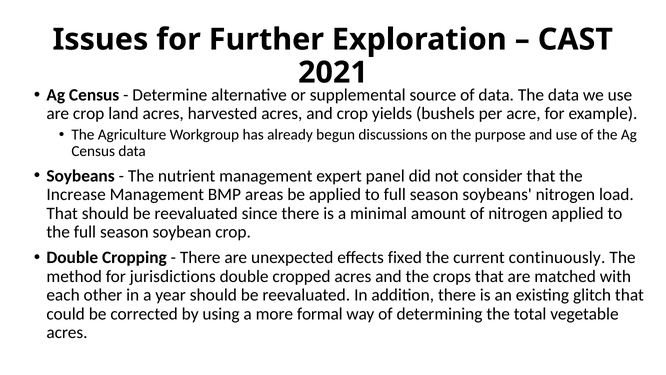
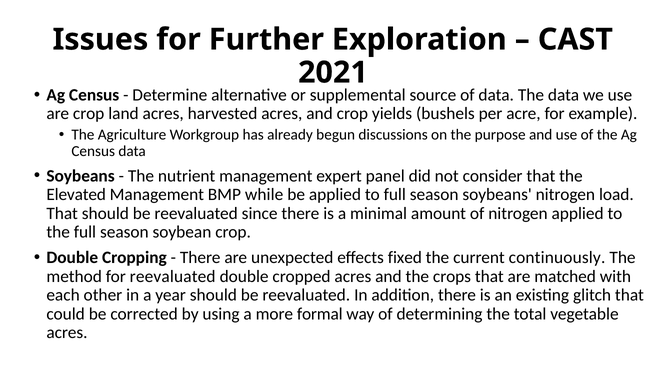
Increase: Increase -> Elevated
areas: areas -> while
for jurisdictions: jurisdictions -> reevaluated
